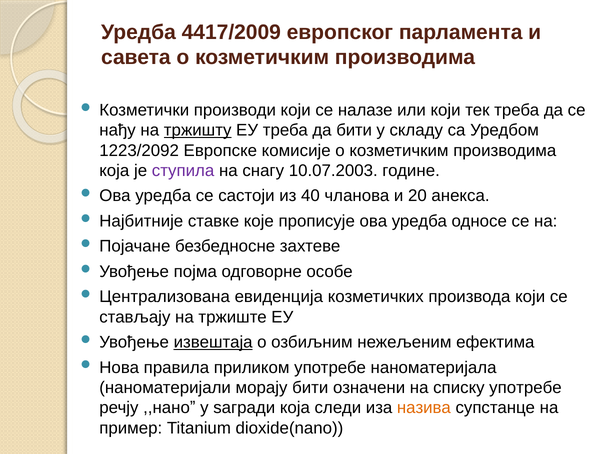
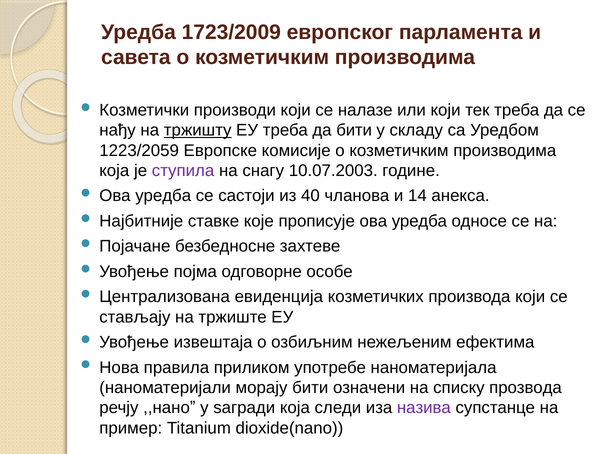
4417/2009: 4417/2009 -> 1723/2009
1223/2092: 1223/2092 -> 1223/2059
20: 20 -> 14
извештаја underline: present -> none
списку употребе: употребе -> прозвода
назива colour: orange -> purple
